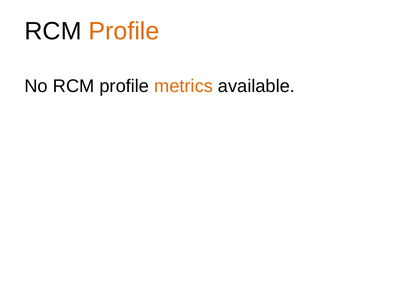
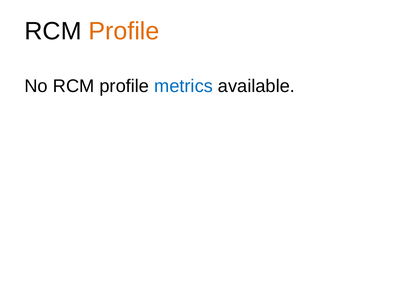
metrics colour: orange -> blue
